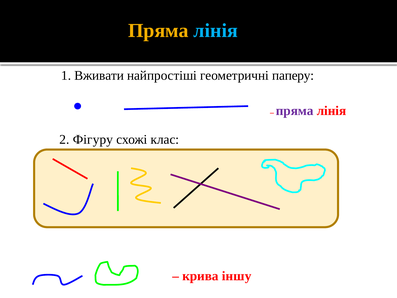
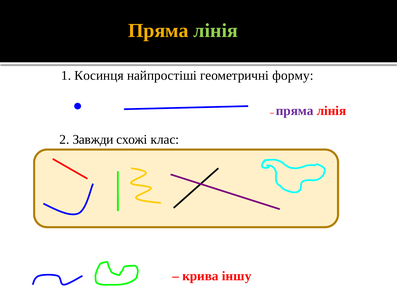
лінія at (216, 31) colour: light blue -> light green
Вживати: Вживати -> Косинця
паперу: паперу -> форму
Фігуру: Фігуру -> Завжди
